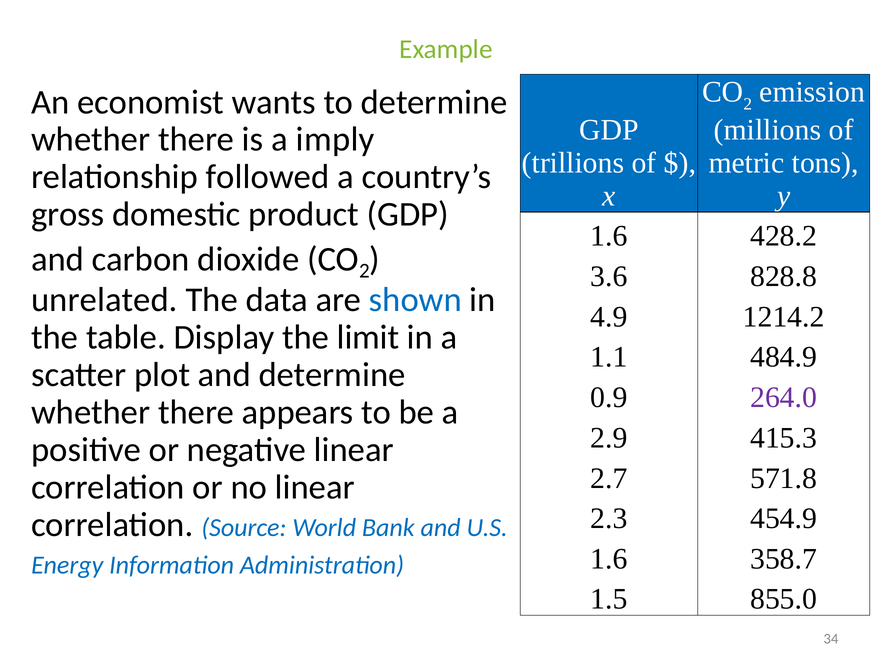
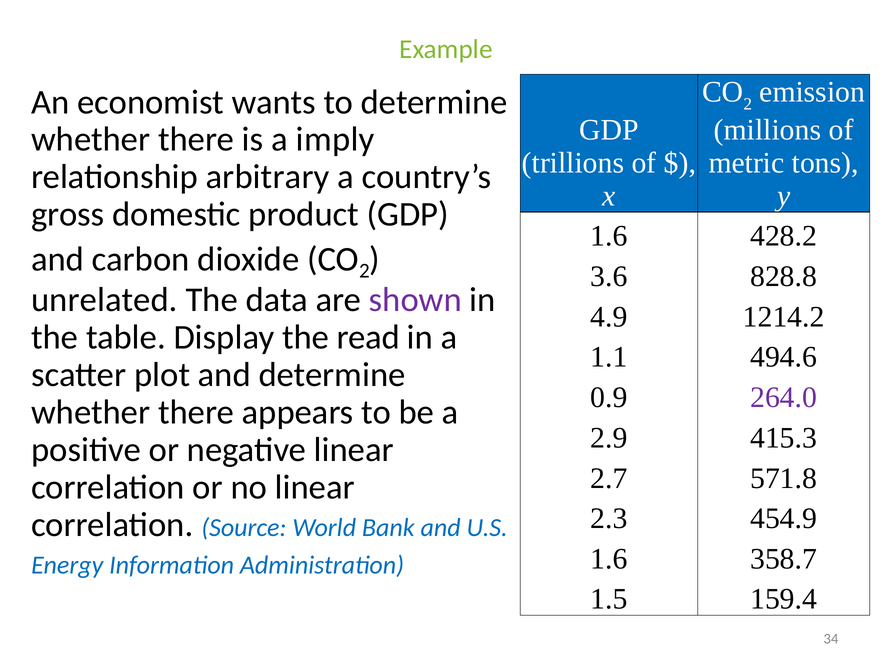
followed: followed -> arbitrary
shown colour: blue -> purple
limit: limit -> read
484.9: 484.9 -> 494.6
855.0: 855.0 -> 159.4
